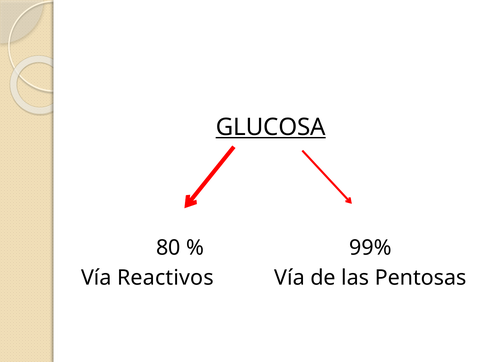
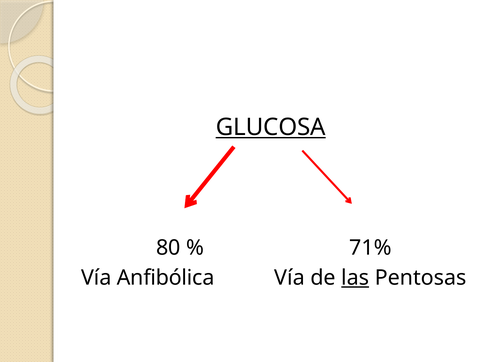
99%: 99% -> 71%
Reactivos: Reactivos -> Anfibólica
las underline: none -> present
